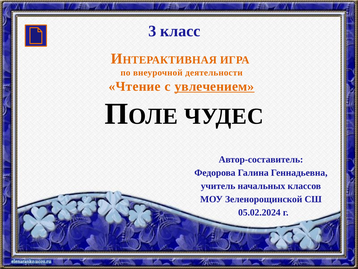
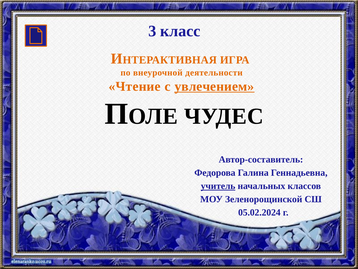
учитель underline: none -> present
